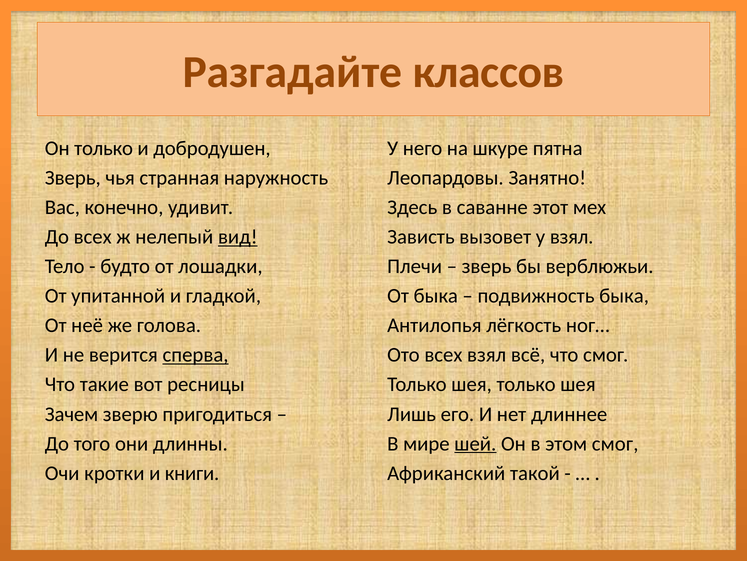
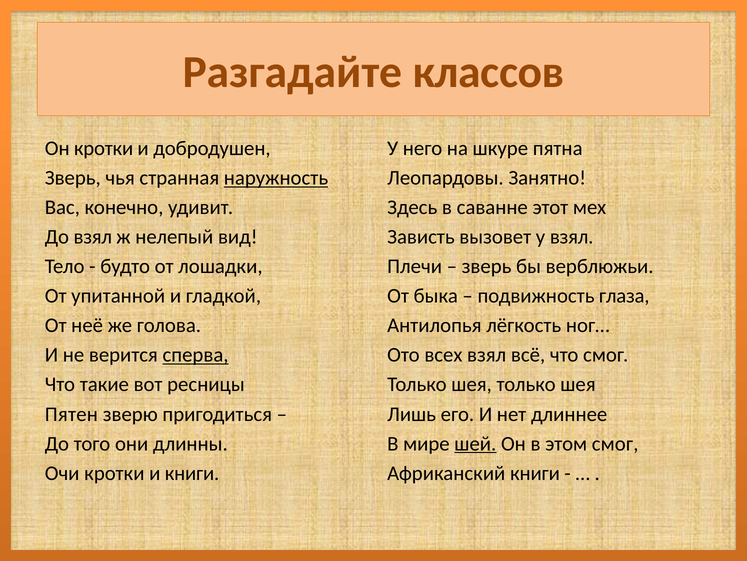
Он только: только -> кротки
наружность underline: none -> present
До всех: всех -> взял
вид underline: present -> none
подвижность быка: быка -> глаза
Зачем: Зачем -> Пятен
Африканский такой: такой -> книги
